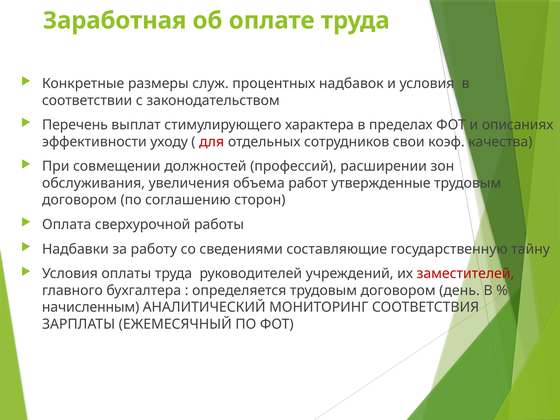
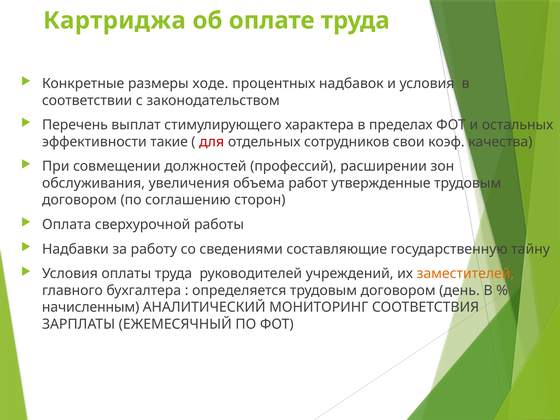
Заработная: Заработная -> Картриджа
служ: служ -> ходе
описаниях: описаниях -> остальных
уходу: уходу -> такие
заместителей colour: red -> orange
